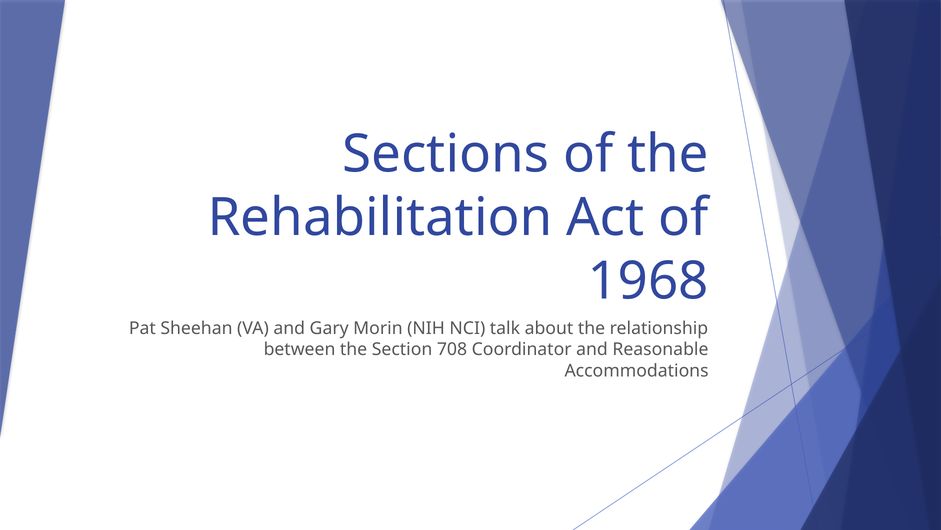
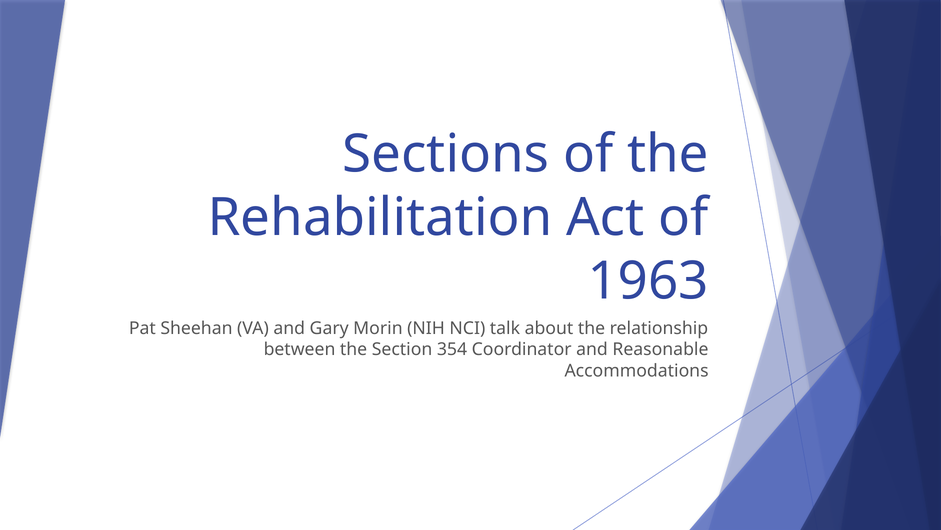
1968: 1968 -> 1963
708: 708 -> 354
